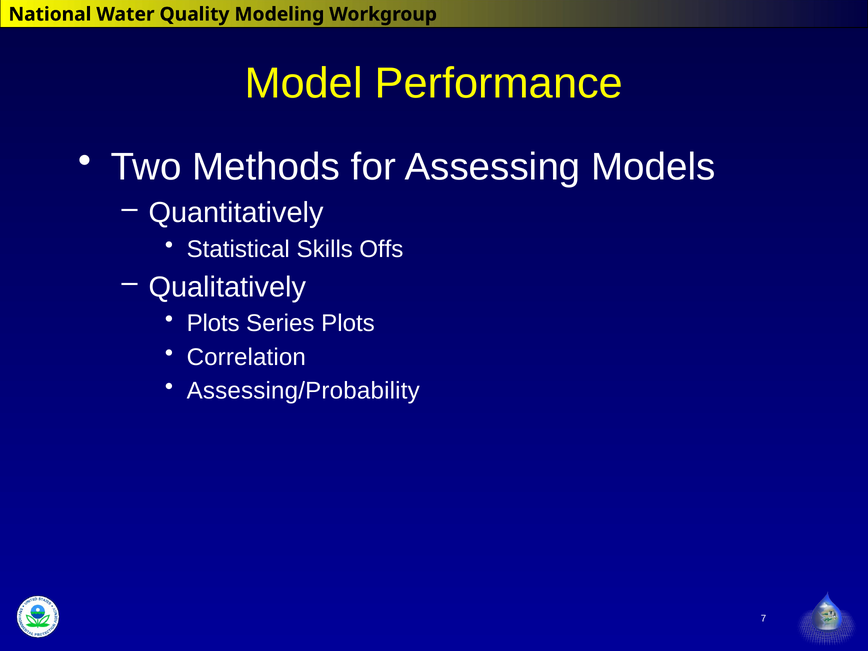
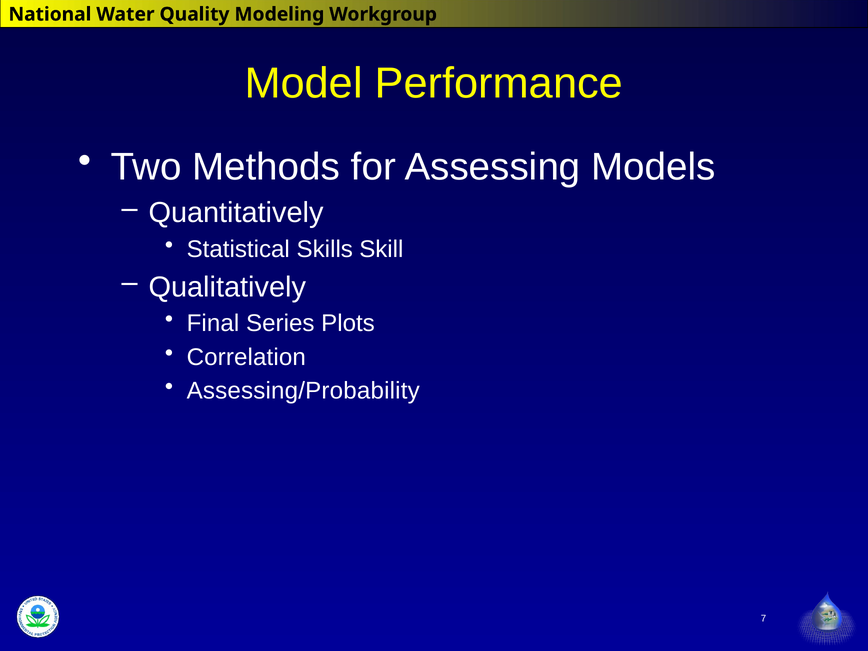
Offs: Offs -> Skill
Plots at (213, 323): Plots -> Final
